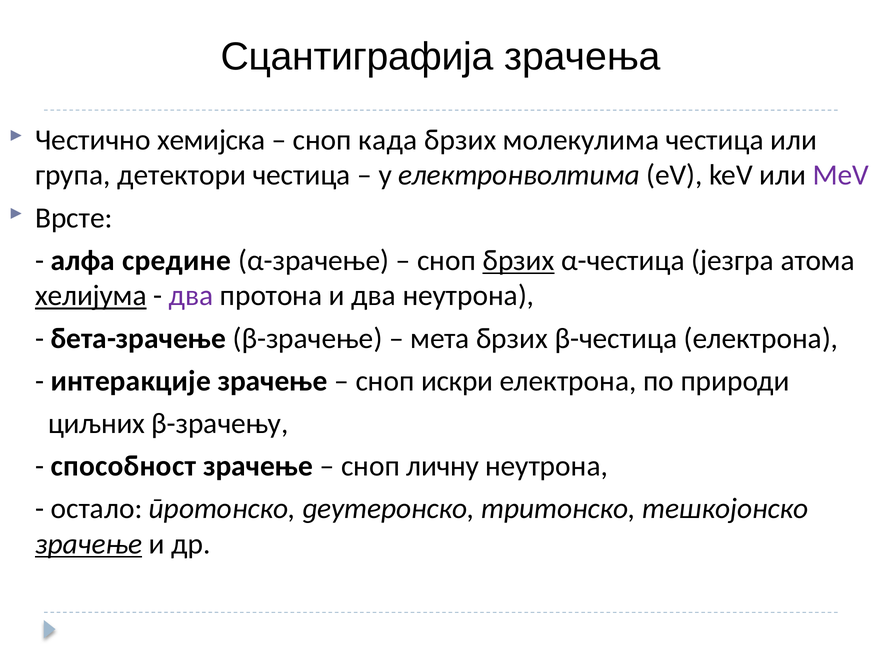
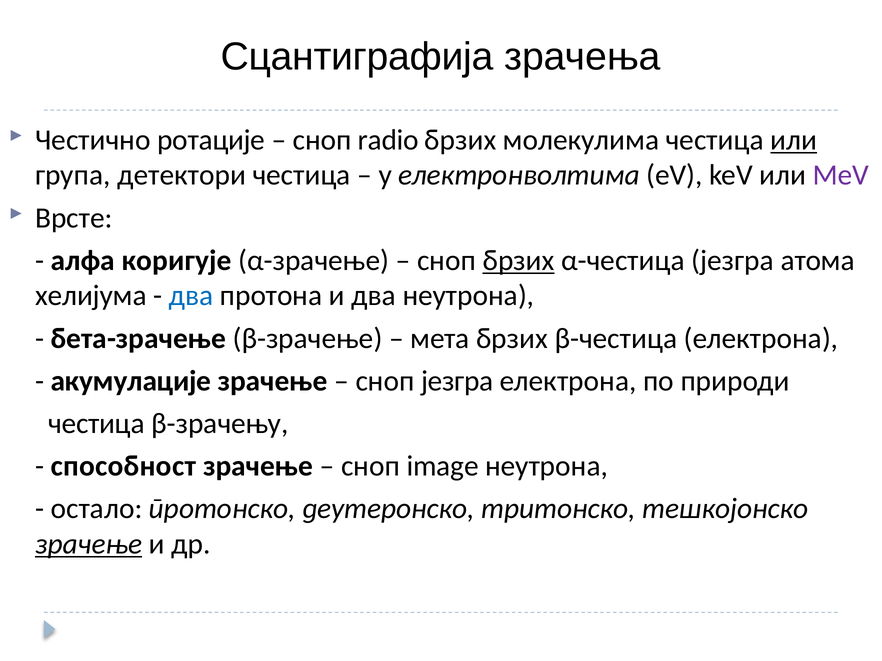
хемијска: хемијска -> ротације
када: када -> radio
или at (794, 140) underline: none -> present
средине: средине -> коригује
хелијума underline: present -> none
два at (191, 296) colour: purple -> blue
интеракције: интеракције -> акумулације
сноп искри: искри -> језгра
циљних at (97, 424): циљних -> честица
личну: личну -> image
